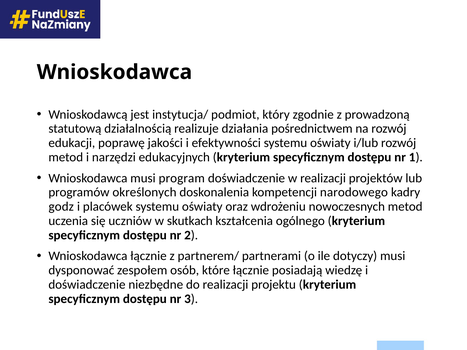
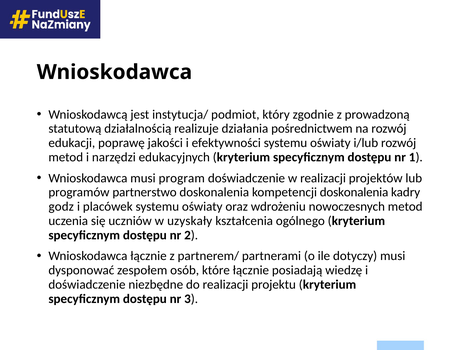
określonych: określonych -> partnerstwo
kompetencji narodowego: narodowego -> doskonalenia
skutkach: skutkach -> uzyskały
